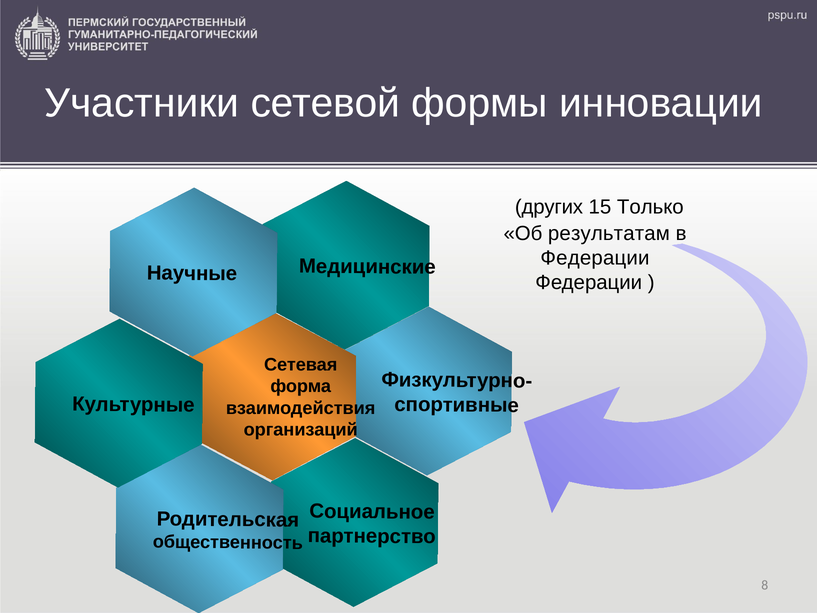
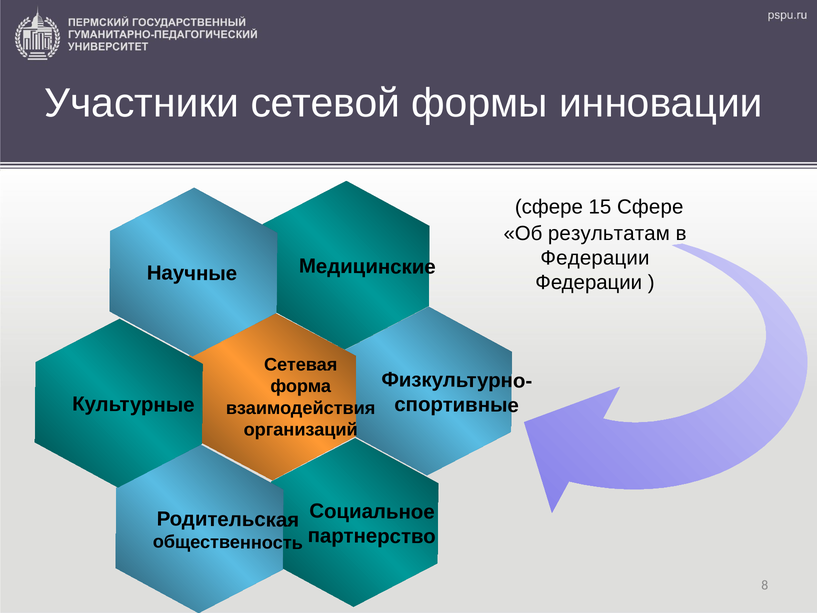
других at (549, 207): других -> сфере
15 Только: Только -> Сфере
